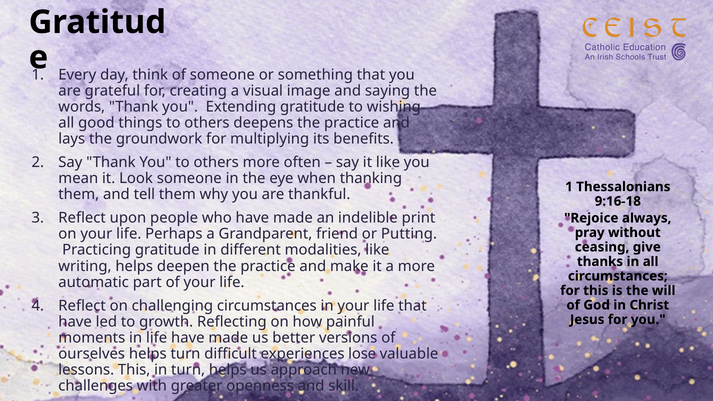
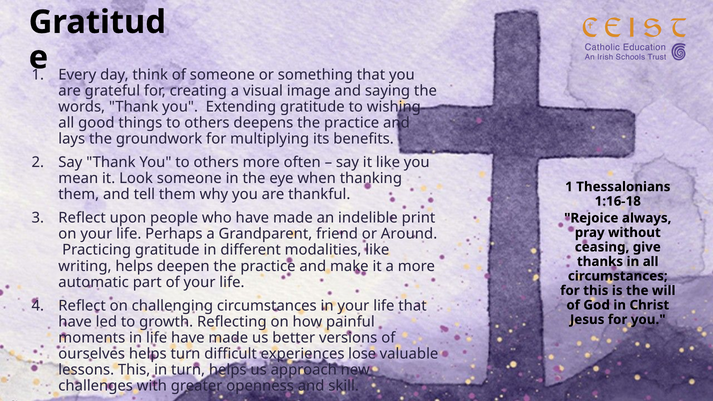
9:16-18: 9:16-18 -> 1:16-18
Putting: Putting -> Around
